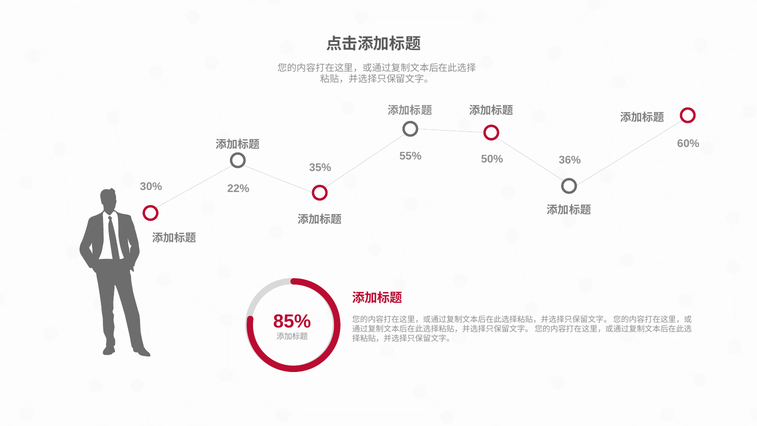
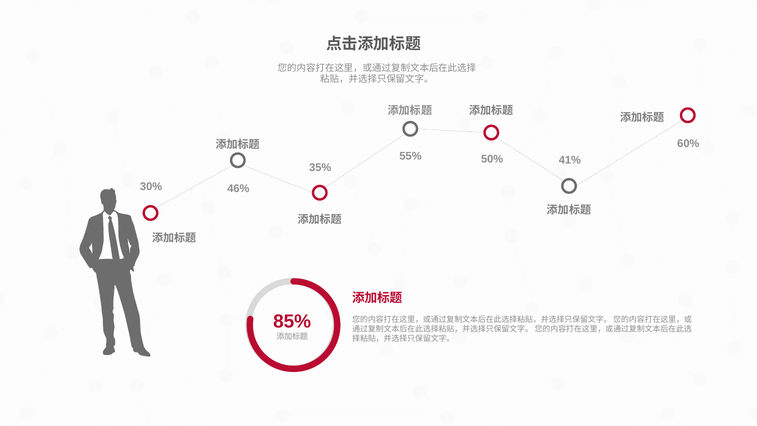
36%: 36% -> 41%
22%: 22% -> 46%
